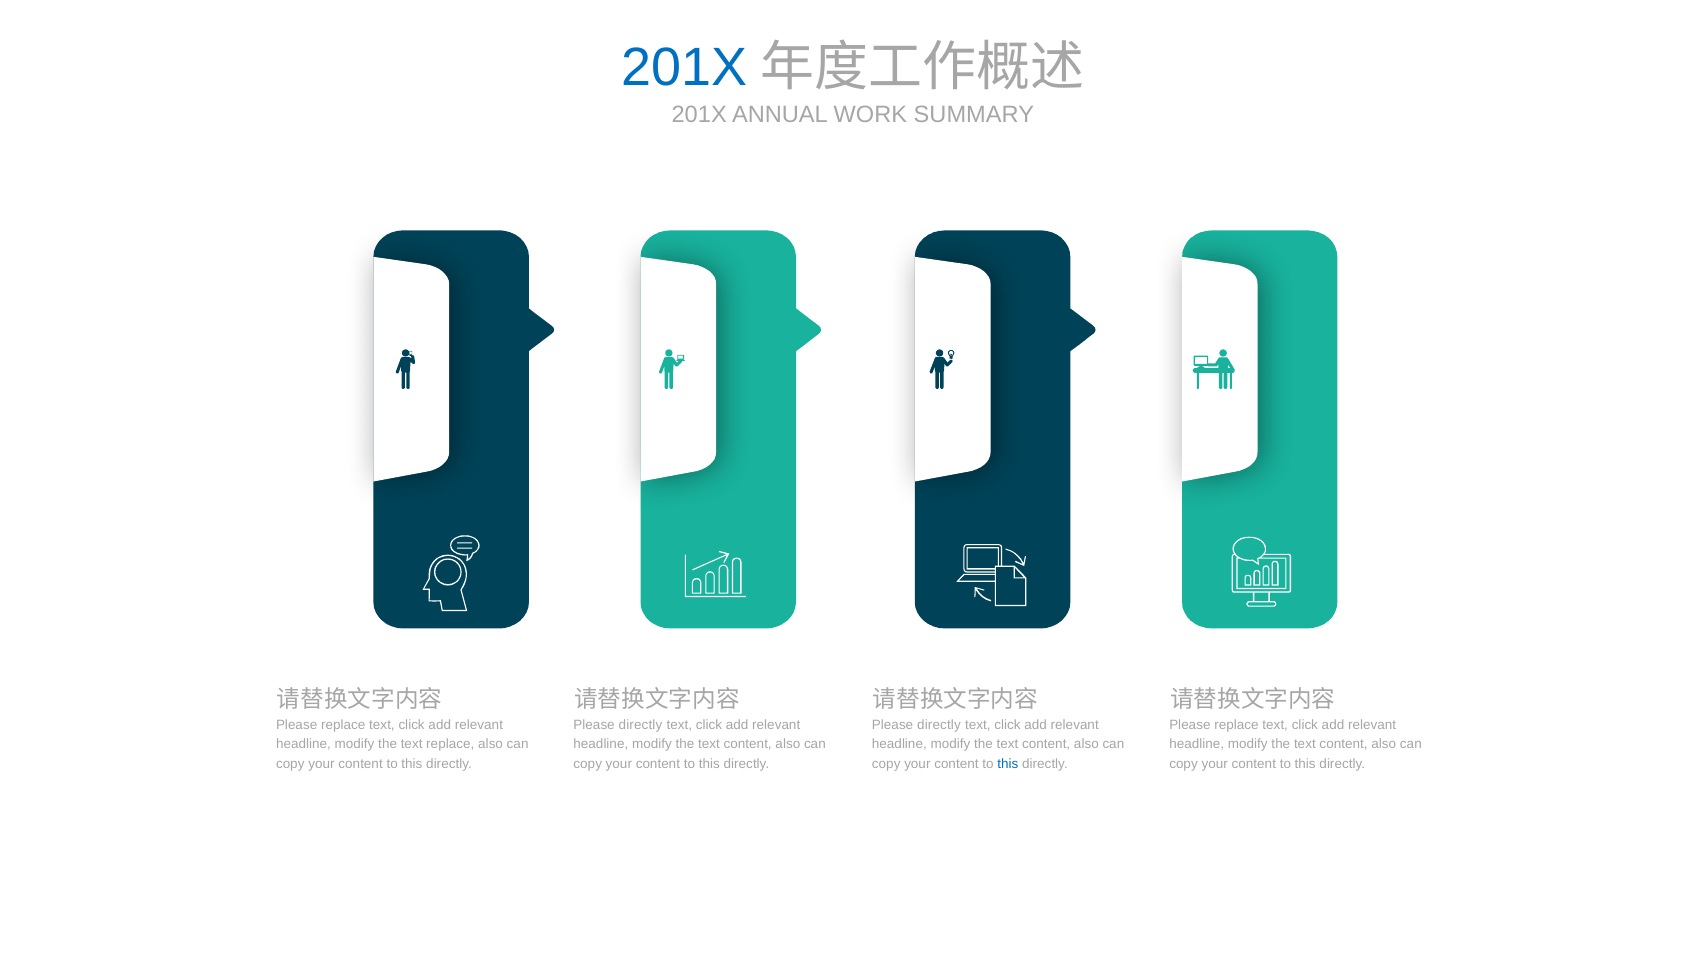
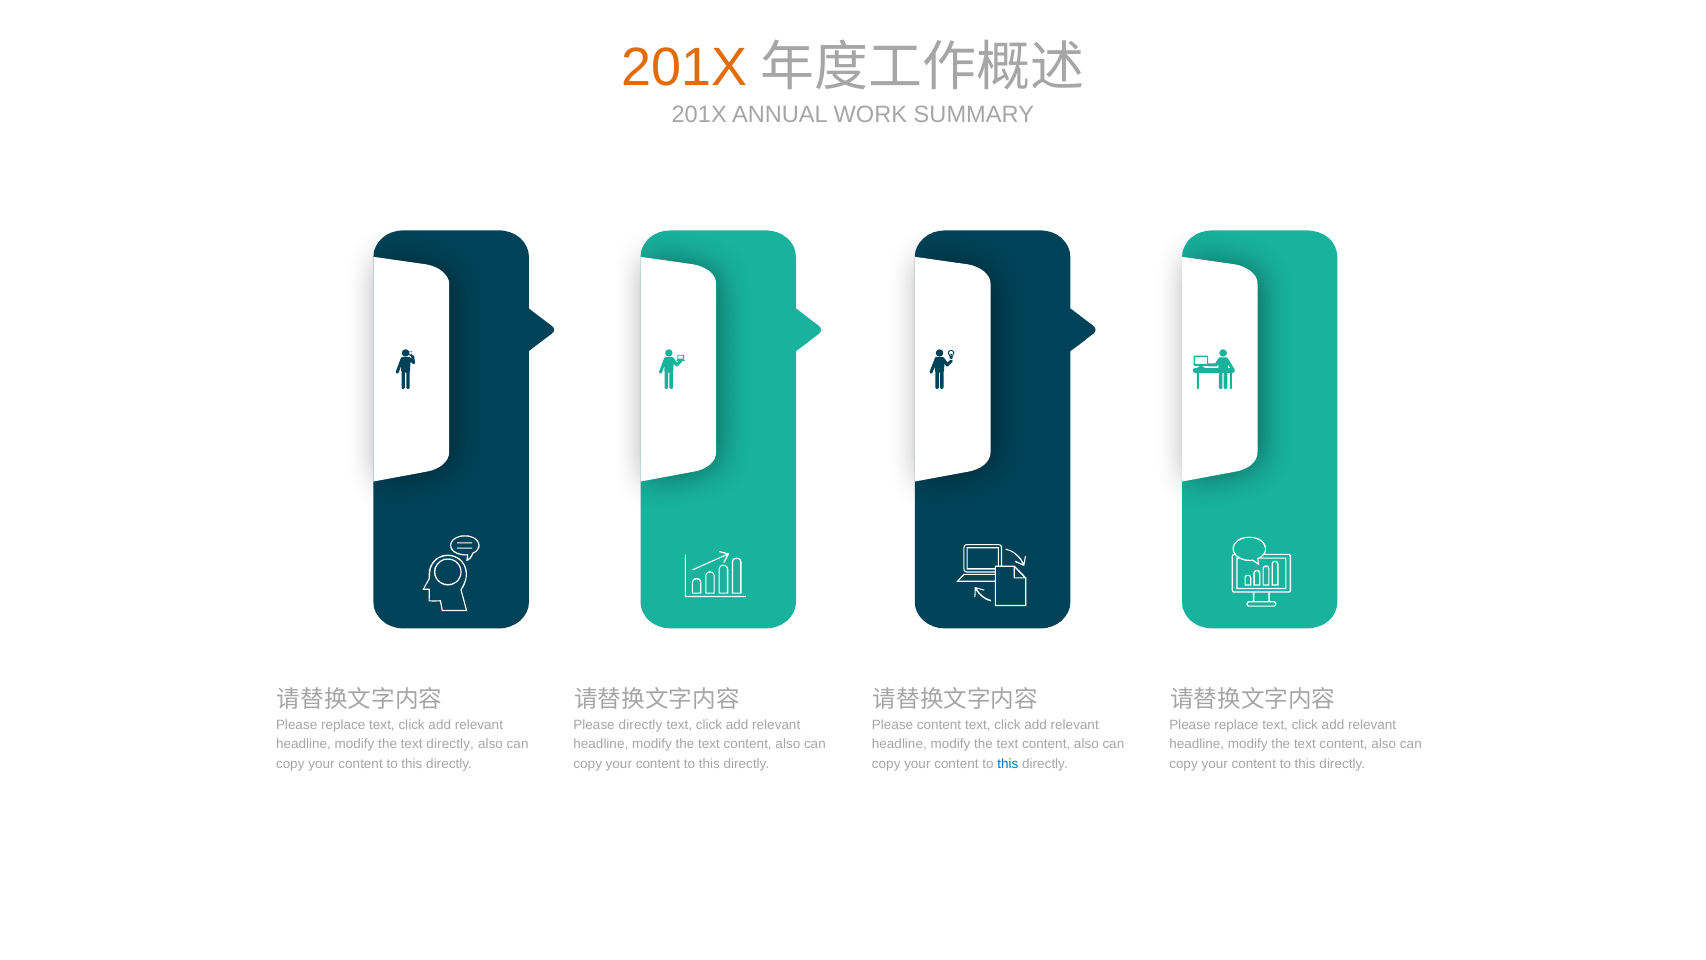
201X at (684, 67) colour: blue -> orange
directly at (939, 725): directly -> content
text replace: replace -> directly
